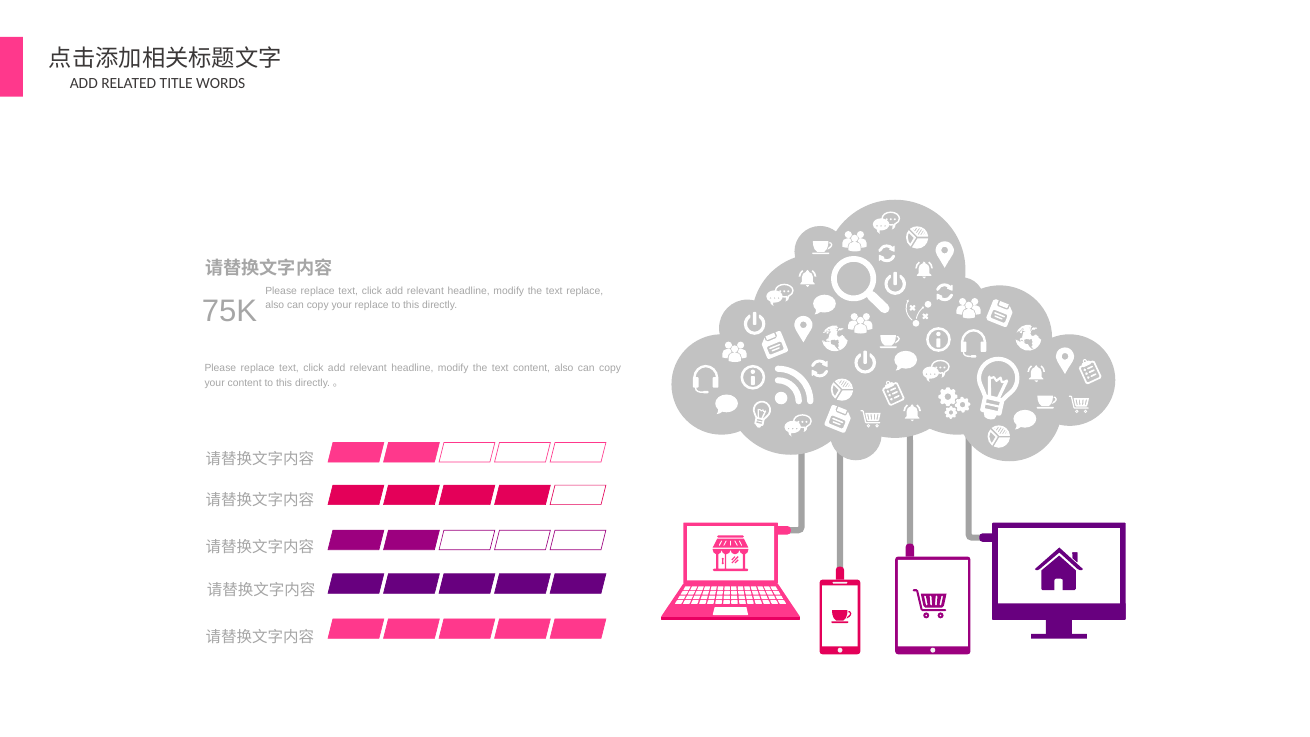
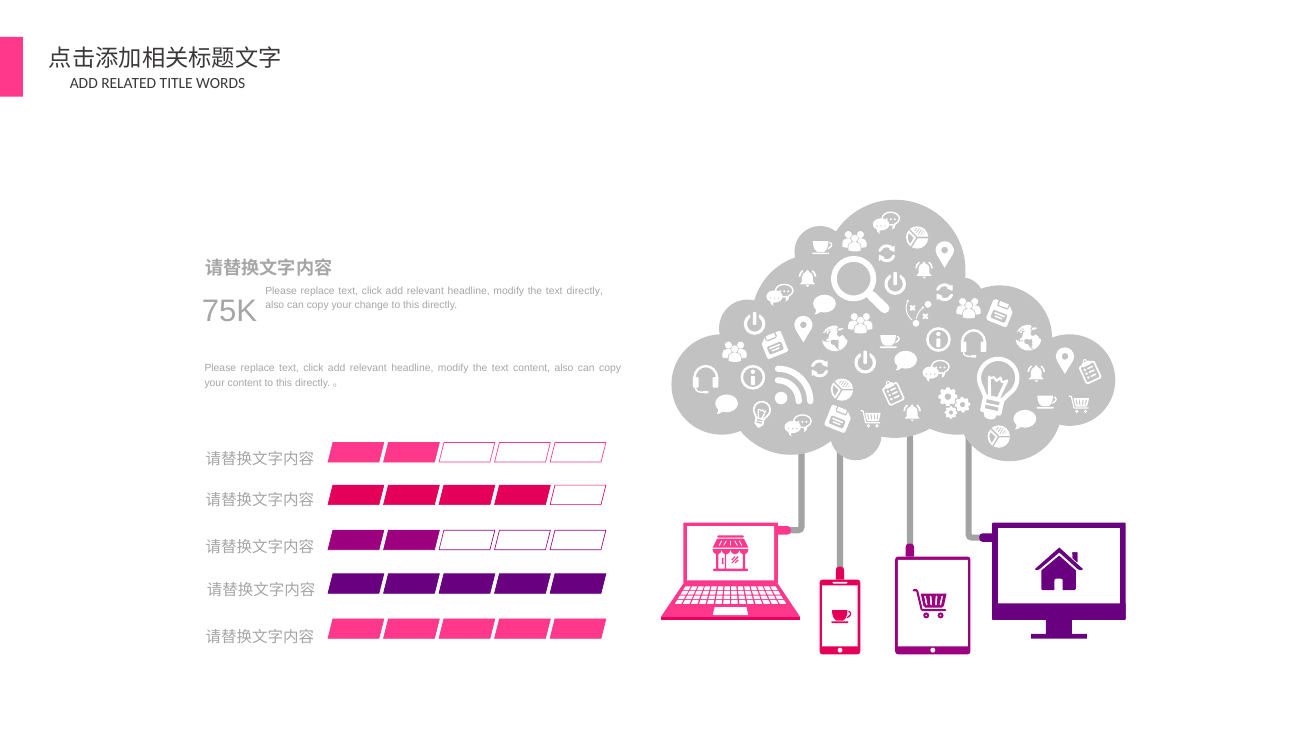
text replace: replace -> directly
your replace: replace -> change
